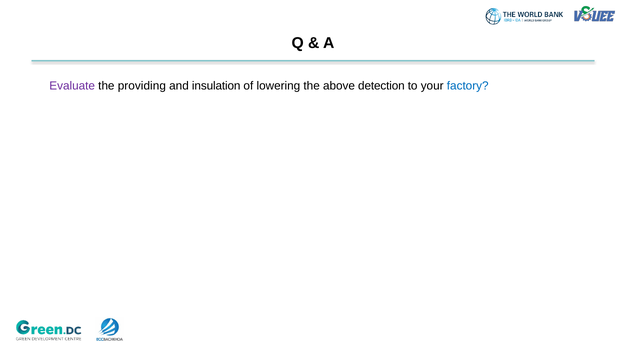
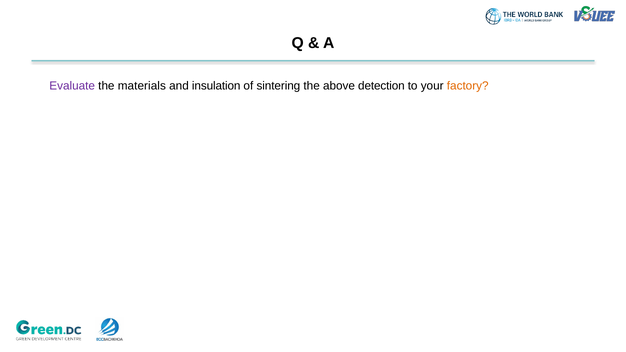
providing: providing -> materials
lowering: lowering -> sintering
factory colour: blue -> orange
